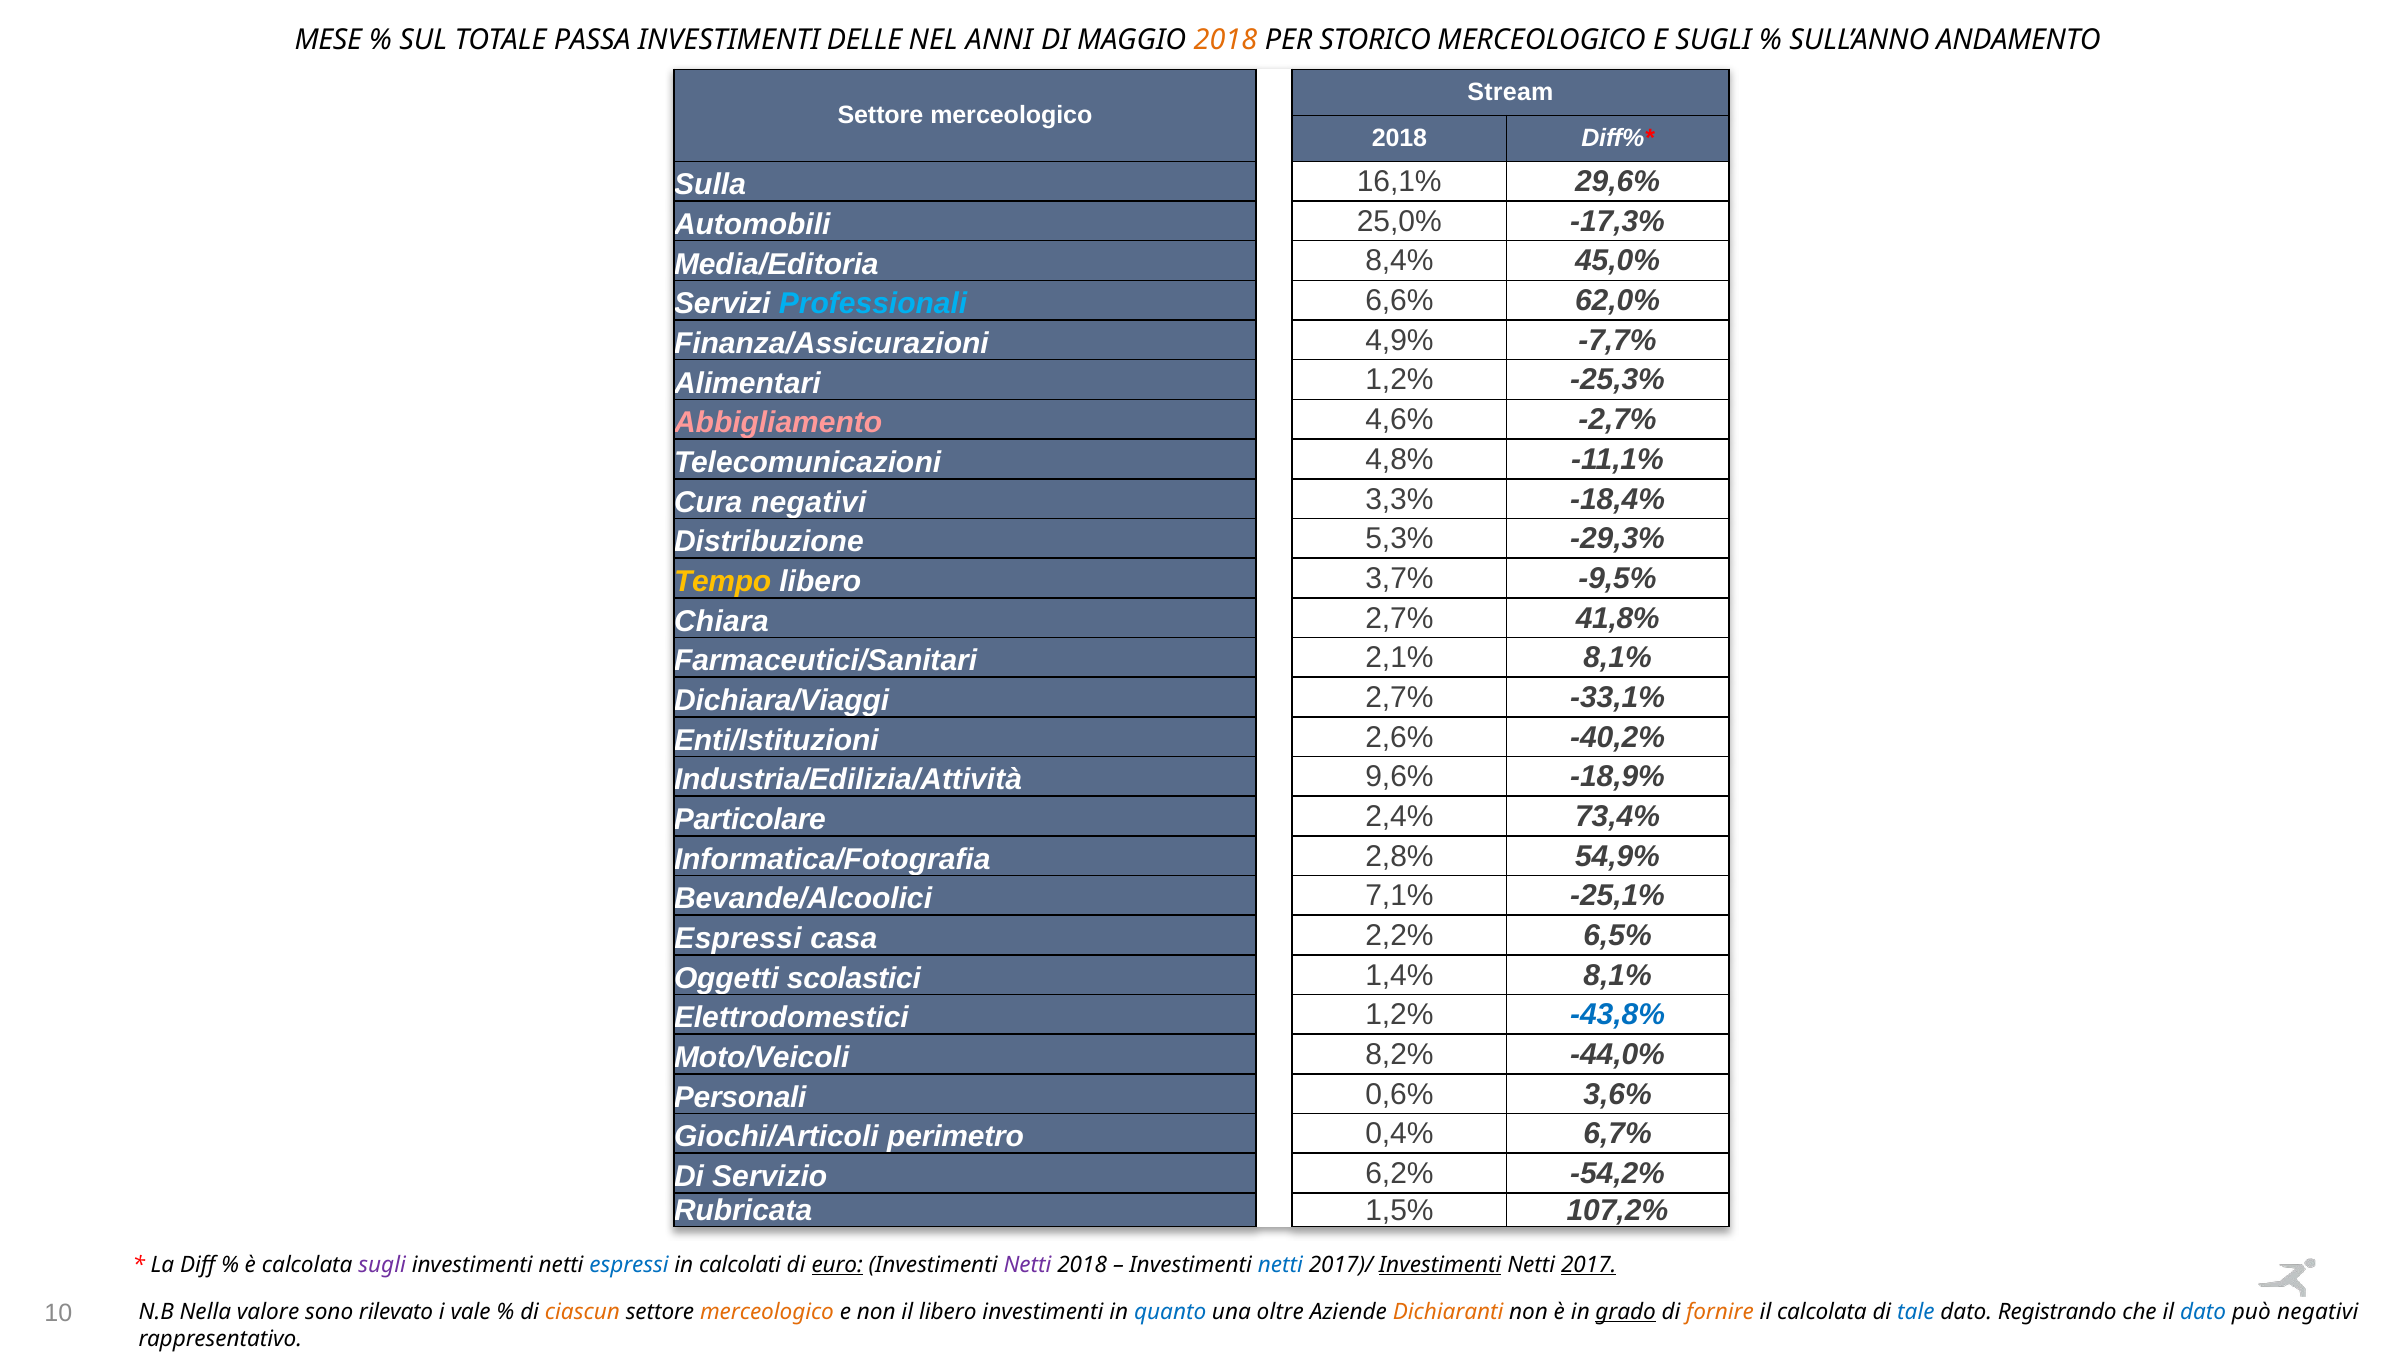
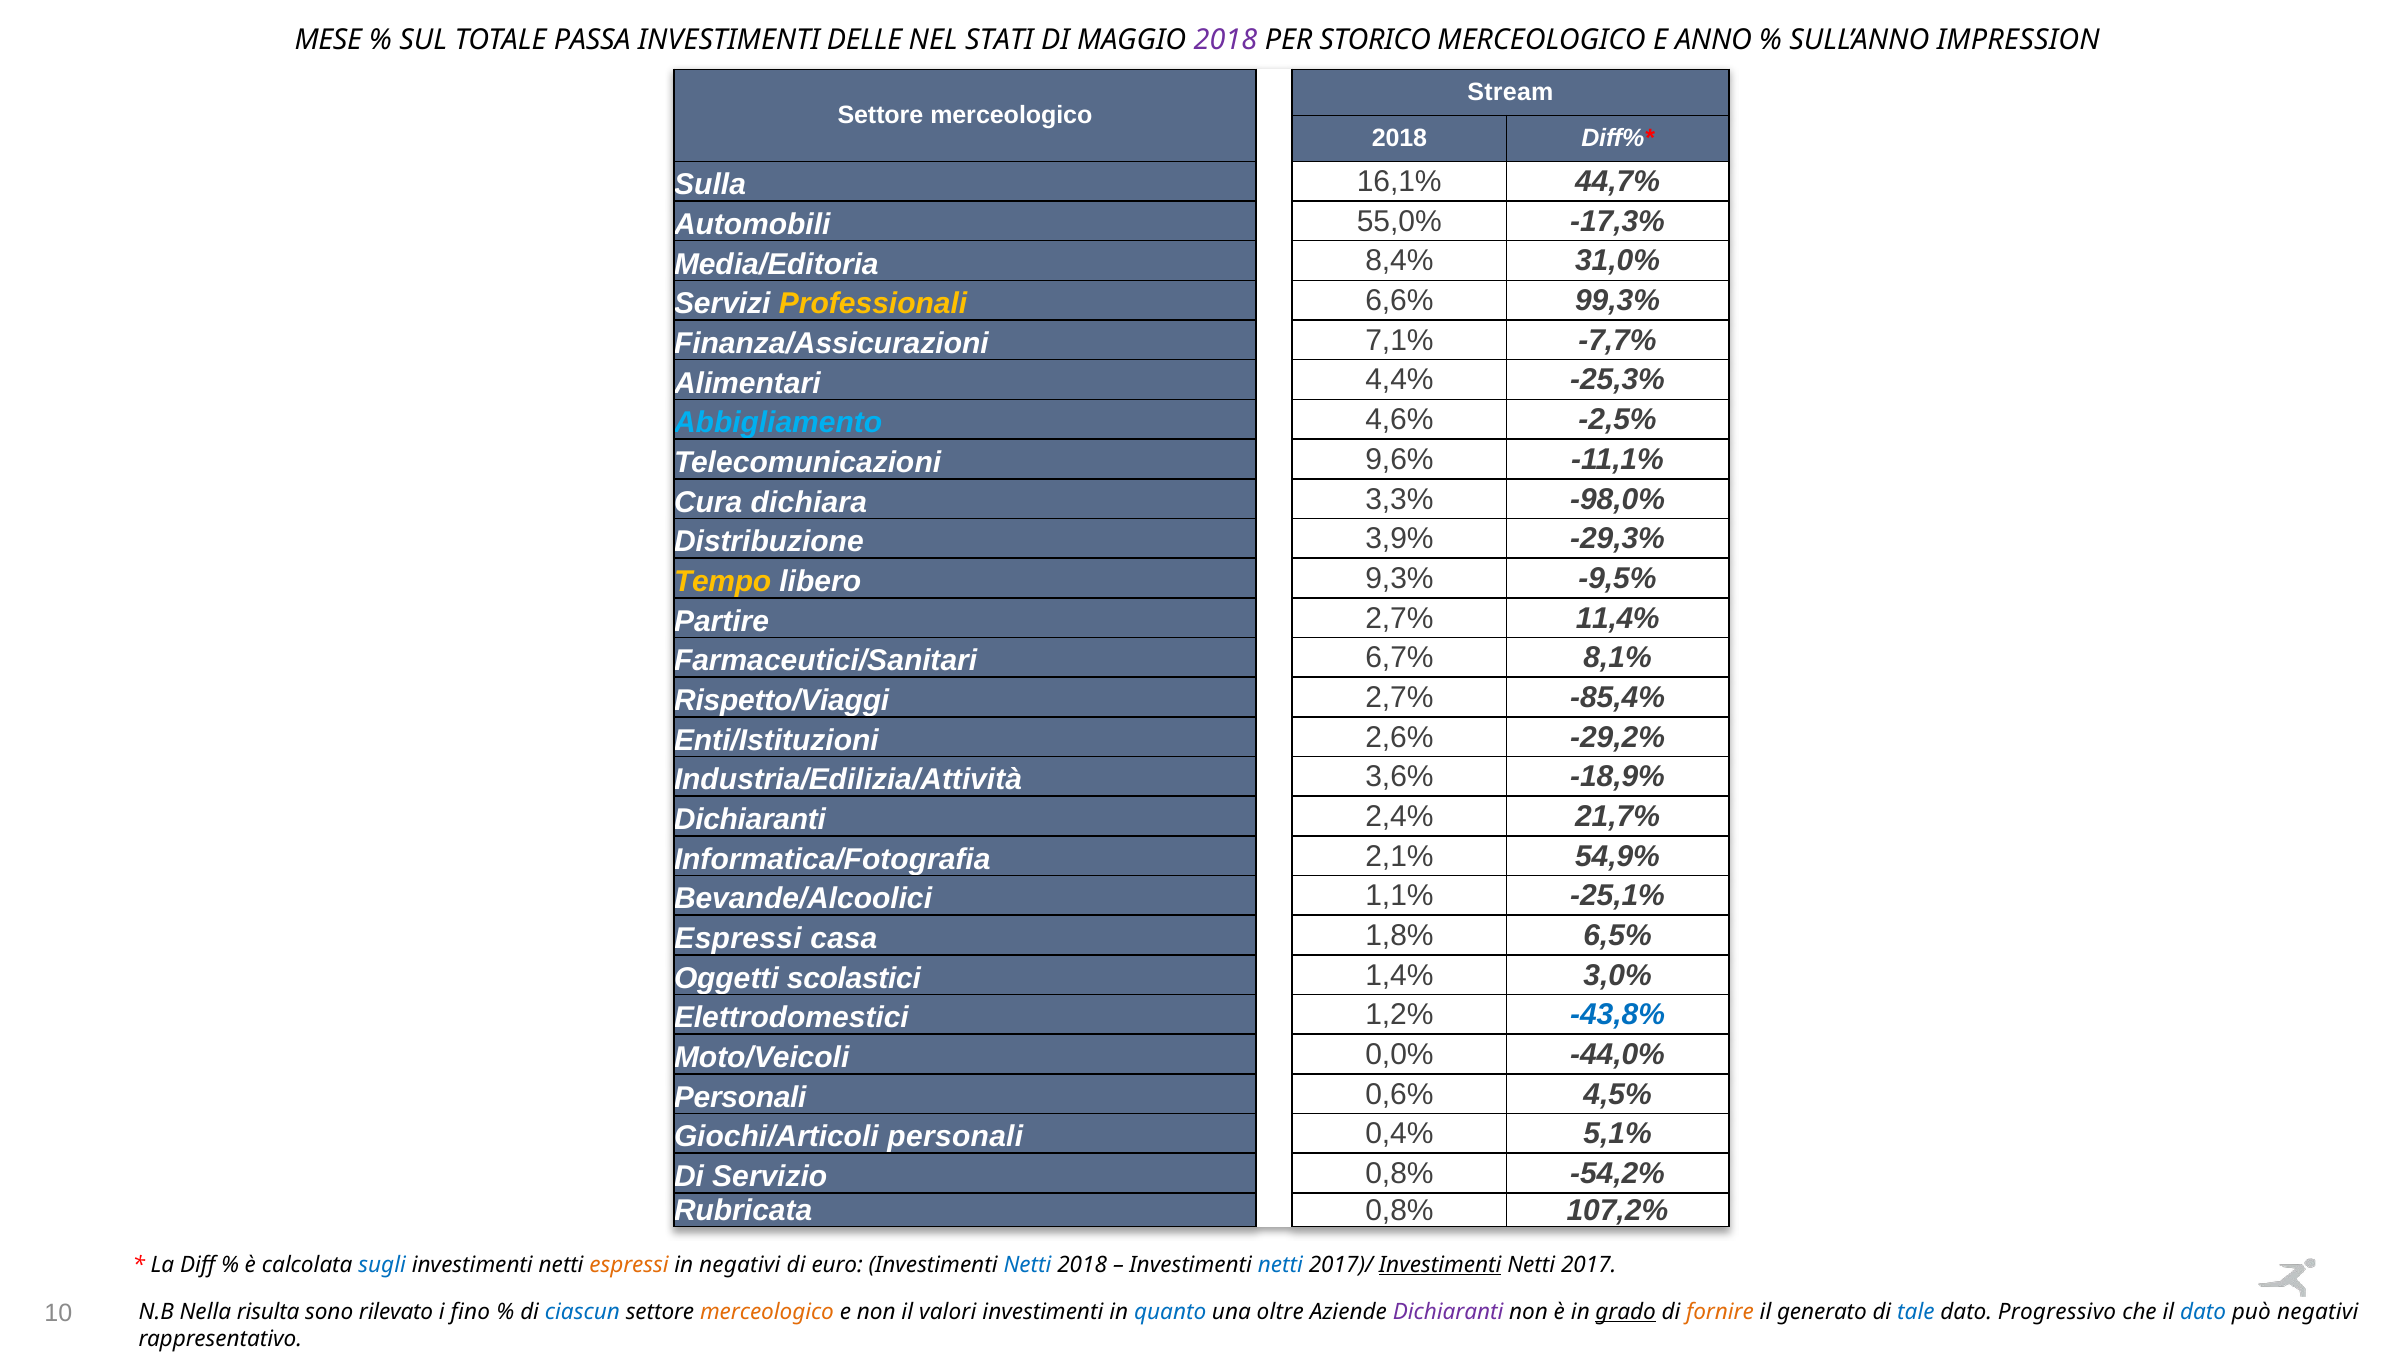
ANNI: ANNI -> STATI
2018 at (1225, 40) colour: orange -> purple
E SUGLI: SUGLI -> ANNO
ANDAMENTO: ANDAMENTO -> IMPRESSION
29,6%: 29,6% -> 44,7%
25,0%: 25,0% -> 55,0%
45,0%: 45,0% -> 31,0%
Professionali colour: light blue -> yellow
62,0%: 62,0% -> 99,3%
4,9%: 4,9% -> 7,1%
Alimentari 1,2%: 1,2% -> 4,4%
Abbigliamento colour: pink -> light blue
-2,7%: -2,7% -> -2,5%
4,8%: 4,8% -> 9,6%
Cura negativi: negativi -> dichiara
-18,4%: -18,4% -> -98,0%
5,3%: 5,3% -> 3,9%
3,7%: 3,7% -> 9,3%
Chiara: Chiara -> Partire
41,8%: 41,8% -> 11,4%
2,1%: 2,1% -> 6,7%
Dichiara/Viaggi: Dichiara/Viaggi -> Rispetto/Viaggi
-33,1%: -33,1% -> -85,4%
-40,2%: -40,2% -> -29,2%
9,6%: 9,6% -> 3,6%
Particolare at (750, 819): Particolare -> Dichiaranti
73,4%: 73,4% -> 21,7%
2,8%: 2,8% -> 2,1%
7,1%: 7,1% -> 1,1%
2,2%: 2,2% -> 1,8%
1,4% 8,1%: 8,1% -> 3,0%
8,2%: 8,2% -> 0,0%
3,6%: 3,6% -> 4,5%
Giochi/Articoli perimetro: perimetro -> personali
6,7%: 6,7% -> 5,1%
Servizio 6,2%: 6,2% -> 0,8%
Rubricata 1,5%: 1,5% -> 0,8%
sugli at (382, 1264) colour: purple -> blue
espressi at (629, 1264) colour: blue -> orange
in calcolati: calcolati -> negativi
euro underline: present -> none
Netti at (1028, 1264) colour: purple -> blue
2017 underline: present -> none
valore: valore -> risulta
vale: vale -> fino
ciascun colour: orange -> blue
il libero: libero -> valori
Dichiaranti at (1448, 1312) colour: orange -> purple
il calcolata: calcolata -> generato
Registrando: Registrando -> Progressivo
